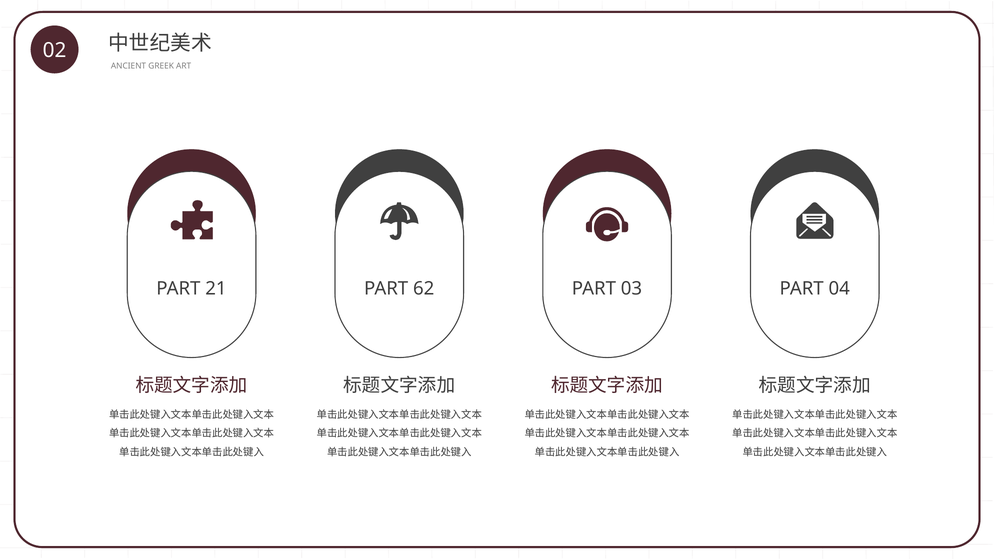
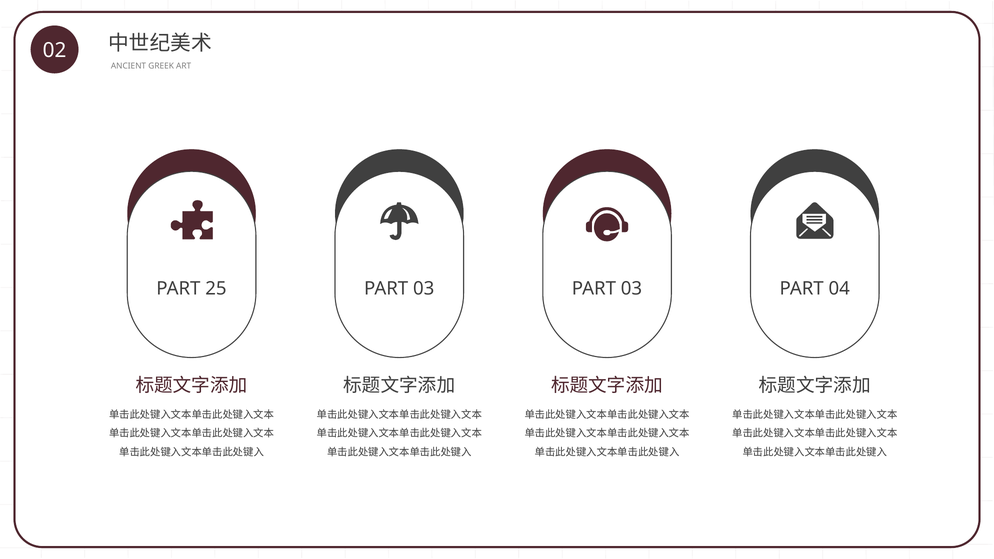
21: 21 -> 25
62 at (424, 289): 62 -> 03
